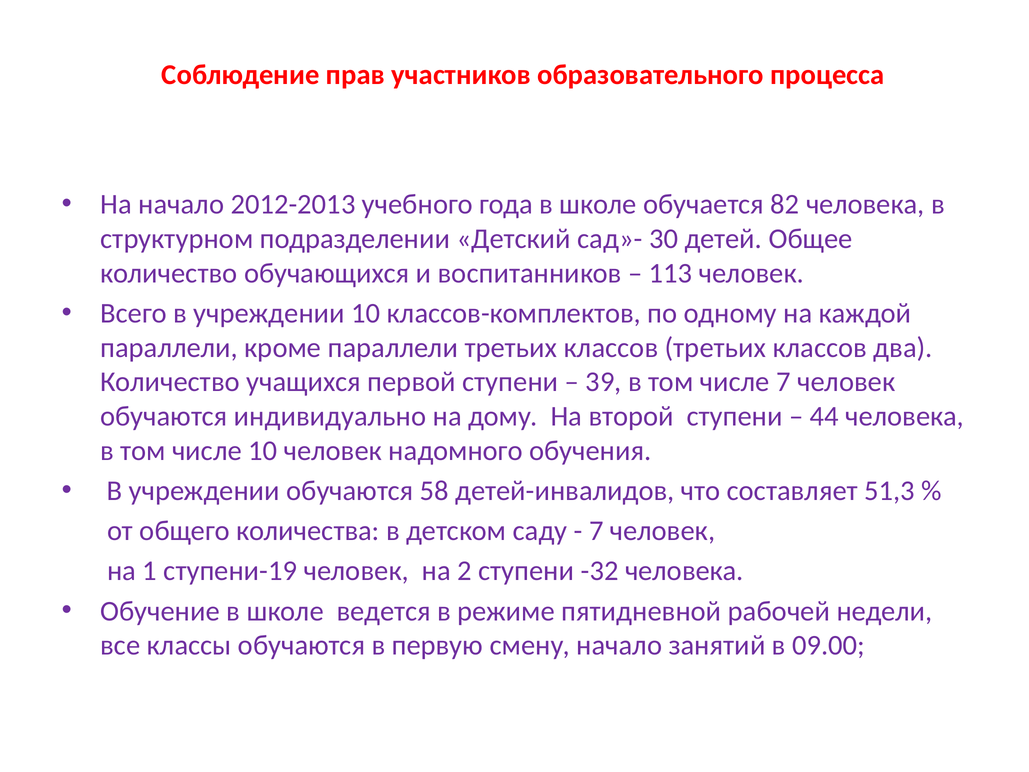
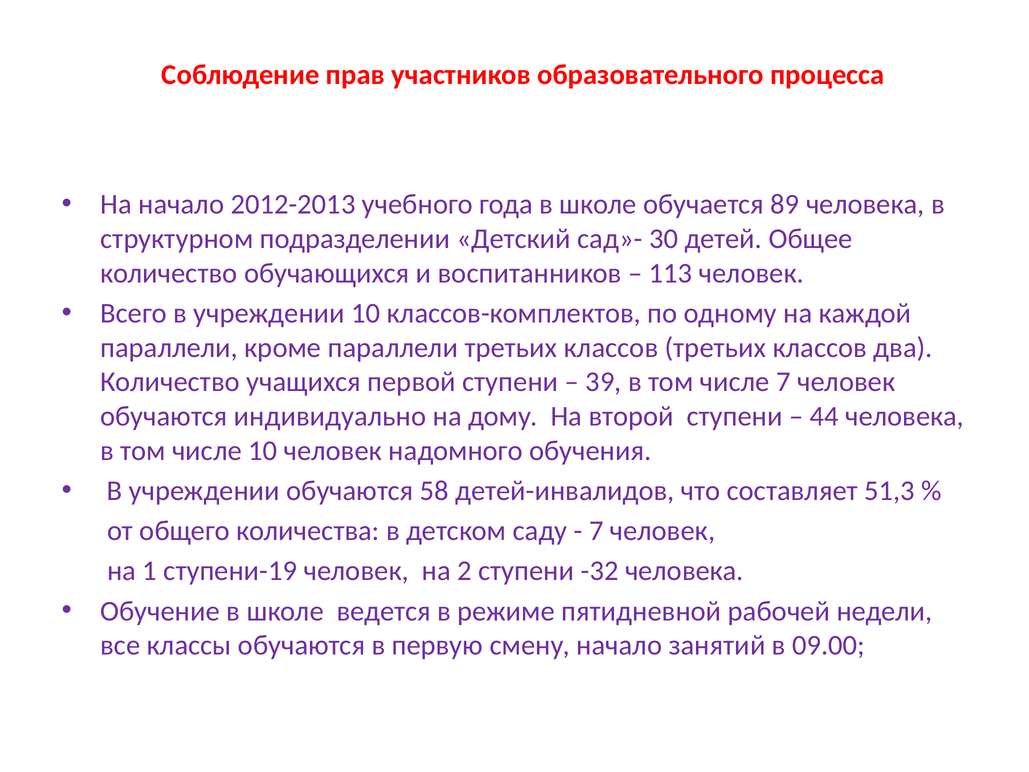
82: 82 -> 89
